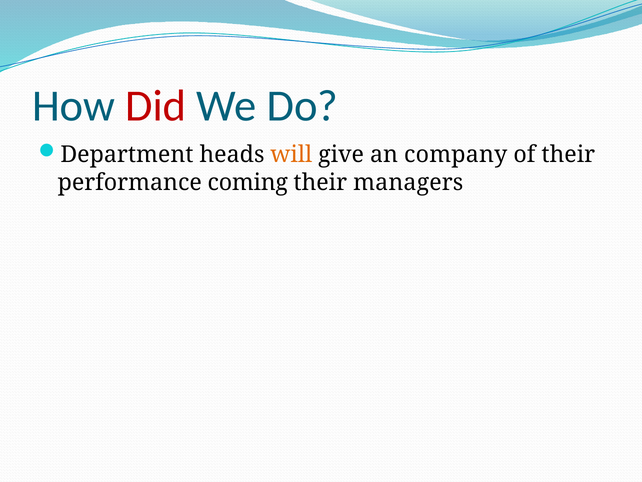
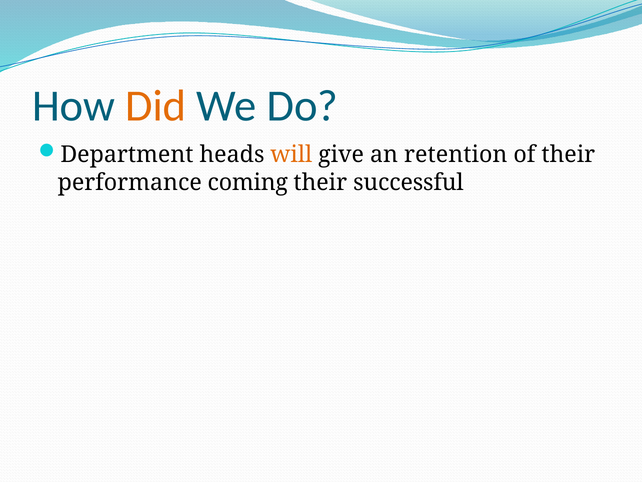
Did colour: red -> orange
company: company -> retention
managers: managers -> successful
